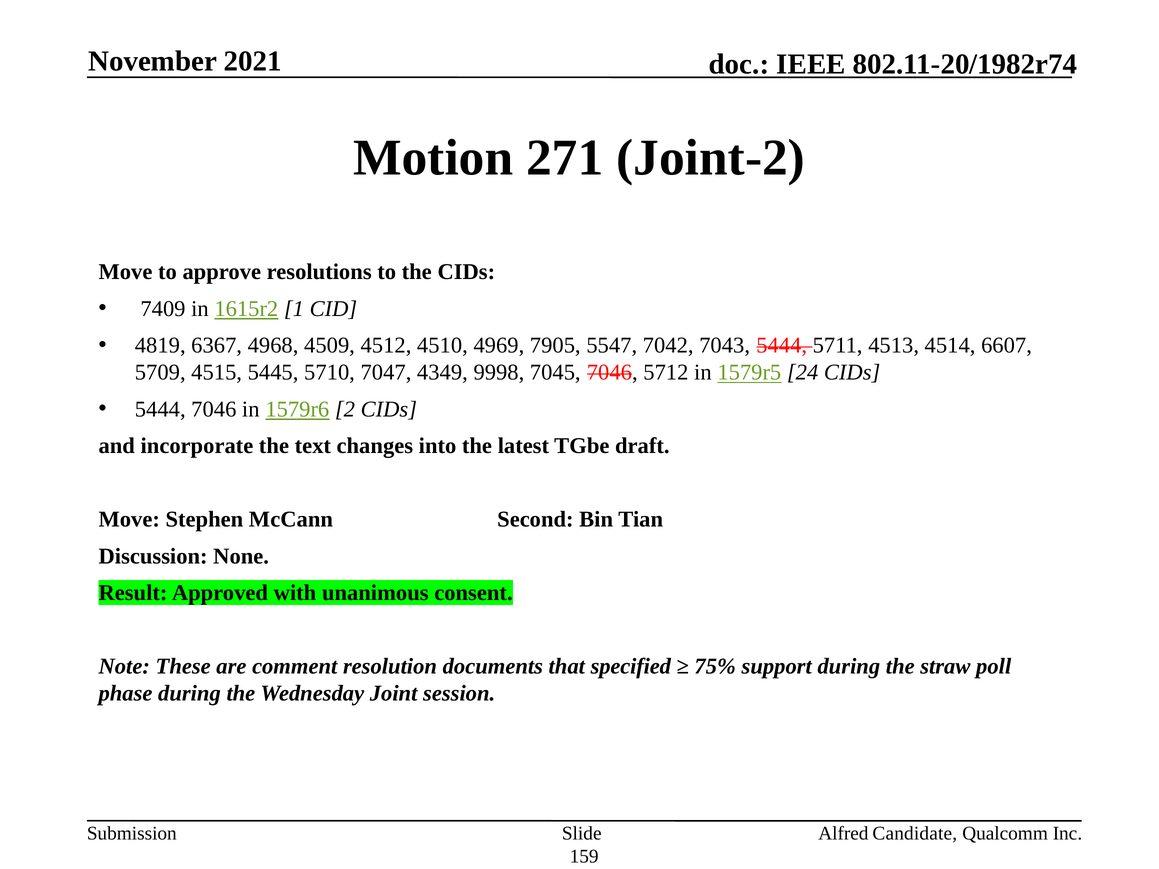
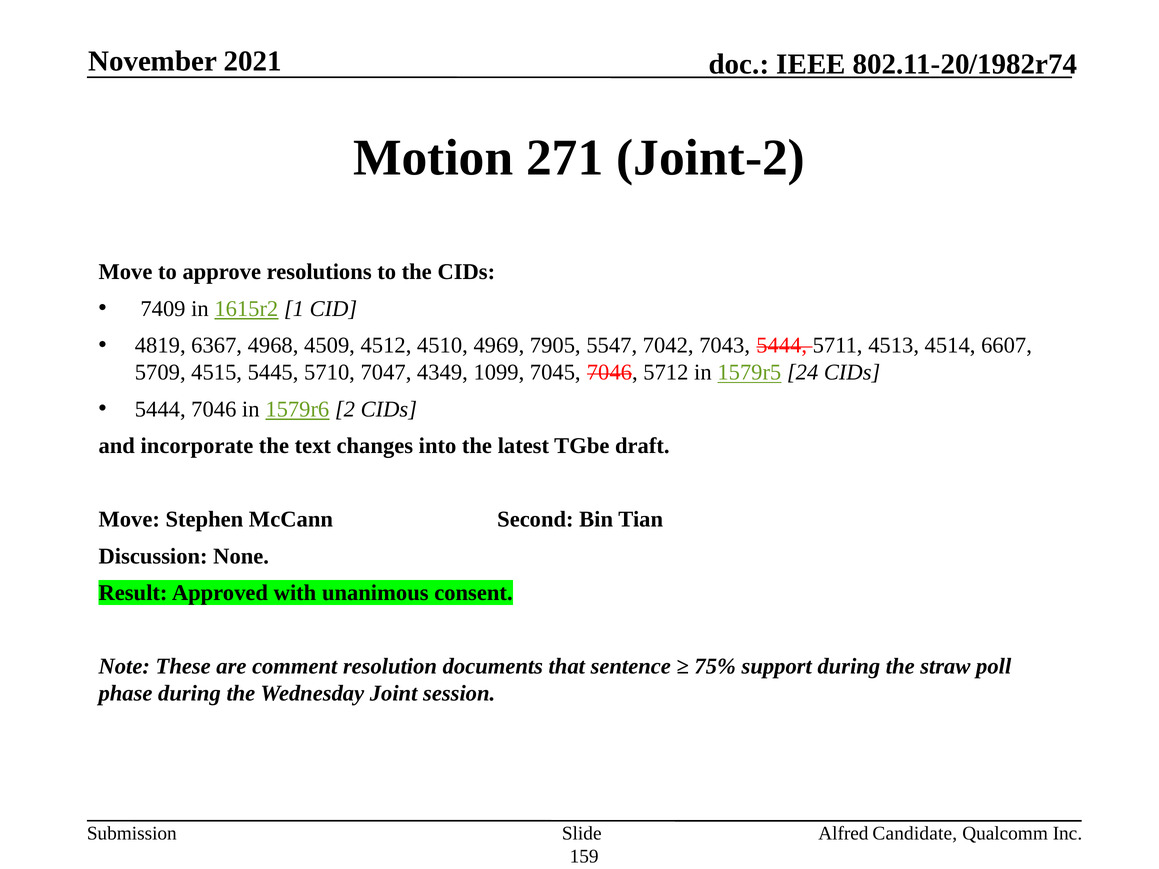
9998: 9998 -> 1099
specified: specified -> sentence
